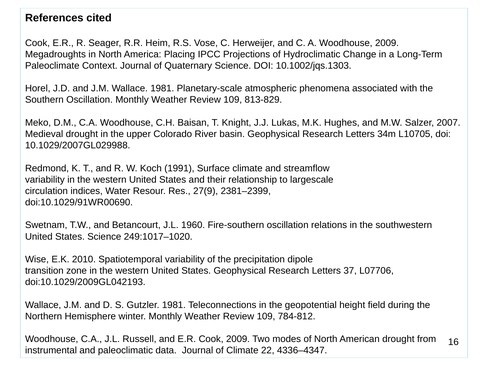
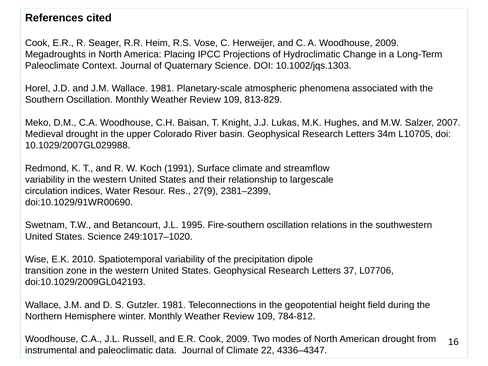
1960: 1960 -> 1995
